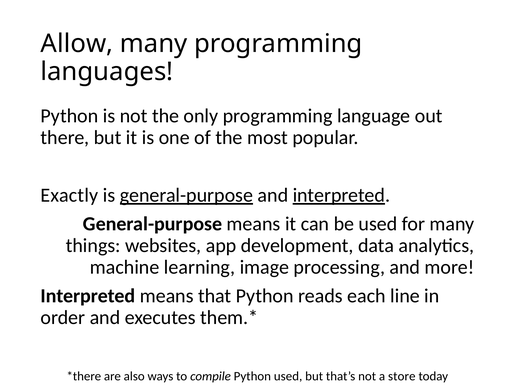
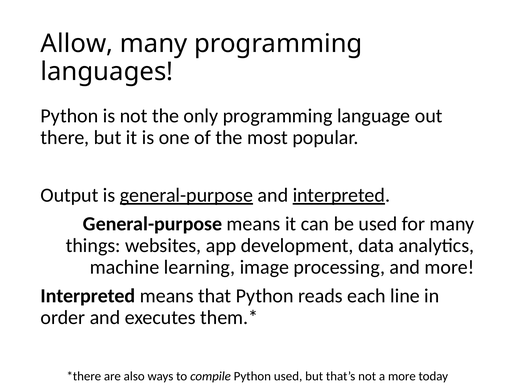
Exactly: Exactly -> Output
a store: store -> more
